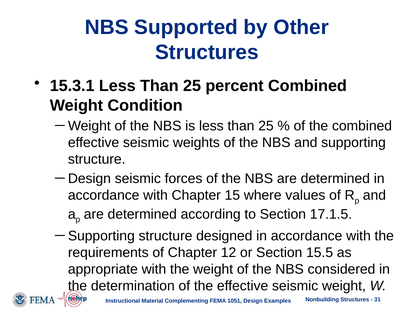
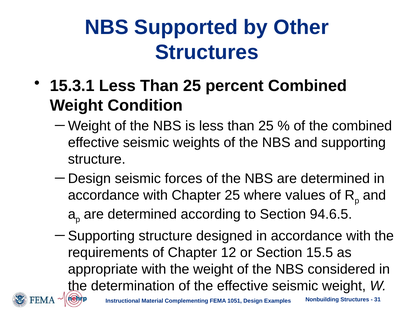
Chapter 15: 15 -> 25
17.1.5: 17.1.5 -> 94.6.5
